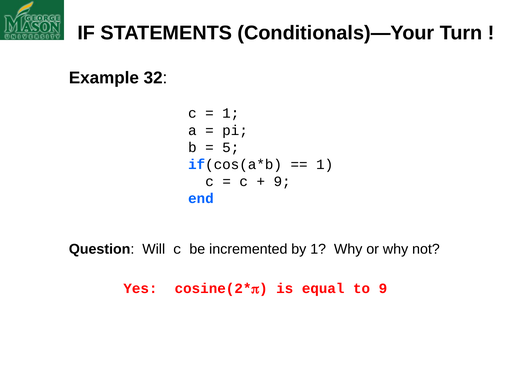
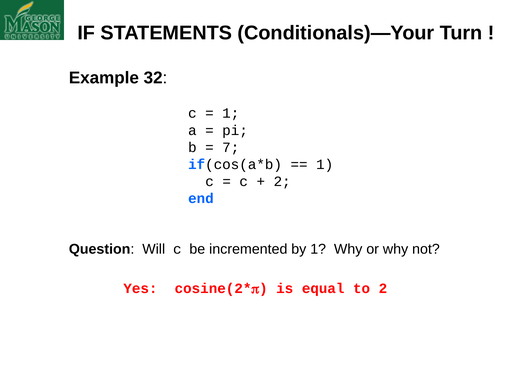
5: 5 -> 7
9 at (282, 182): 9 -> 2
to 9: 9 -> 2
